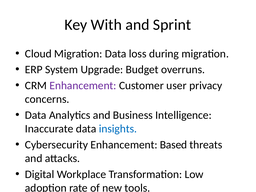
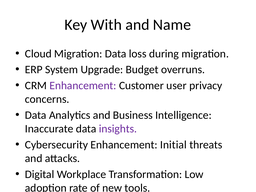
Sprint: Sprint -> Name
insights colour: blue -> purple
Based: Based -> Initial
